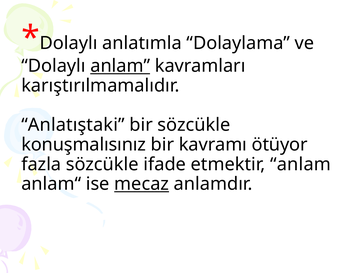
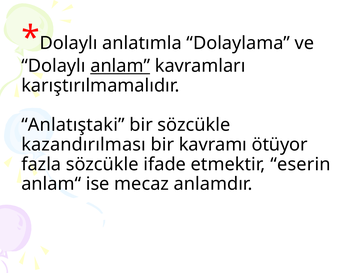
konuşmalısınız: konuşmalısınız -> kazandırılması
etmektir anlam: anlam -> eserin
mecaz underline: present -> none
